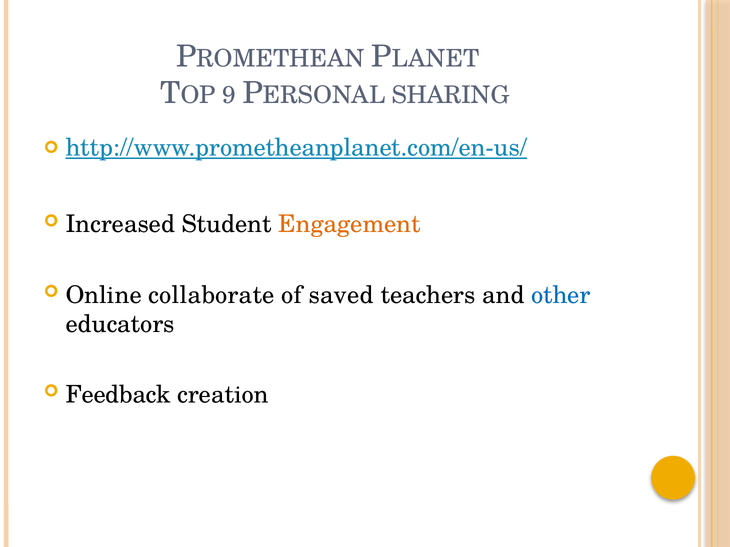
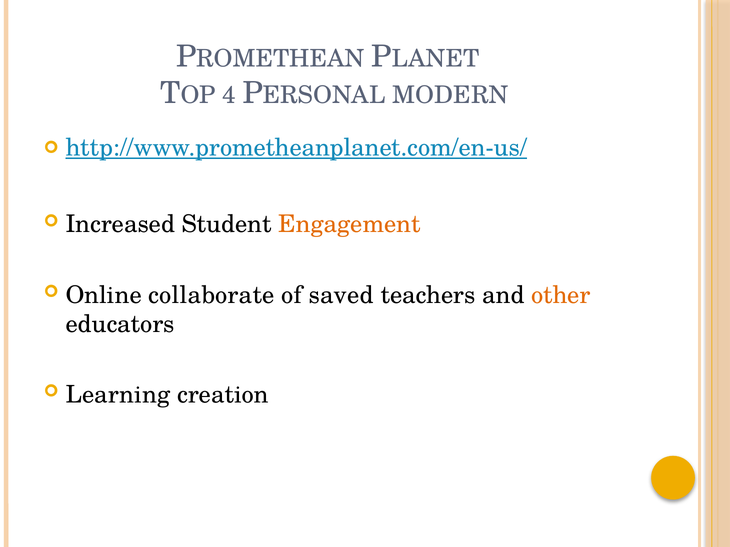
9: 9 -> 4
SHARING: SHARING -> MODERN
other colour: blue -> orange
Feedback: Feedback -> Learning
